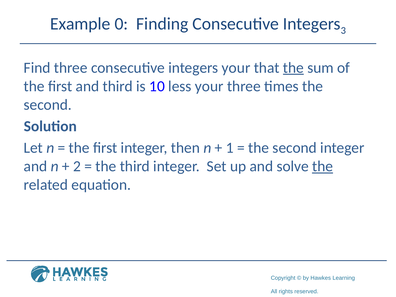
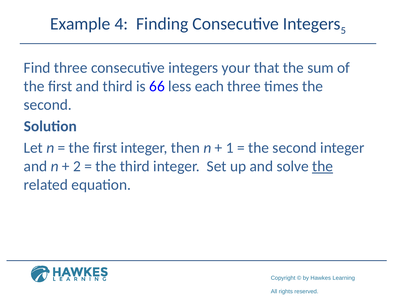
0: 0 -> 4
3: 3 -> 5
the at (293, 68) underline: present -> none
10: 10 -> 66
less your: your -> each
